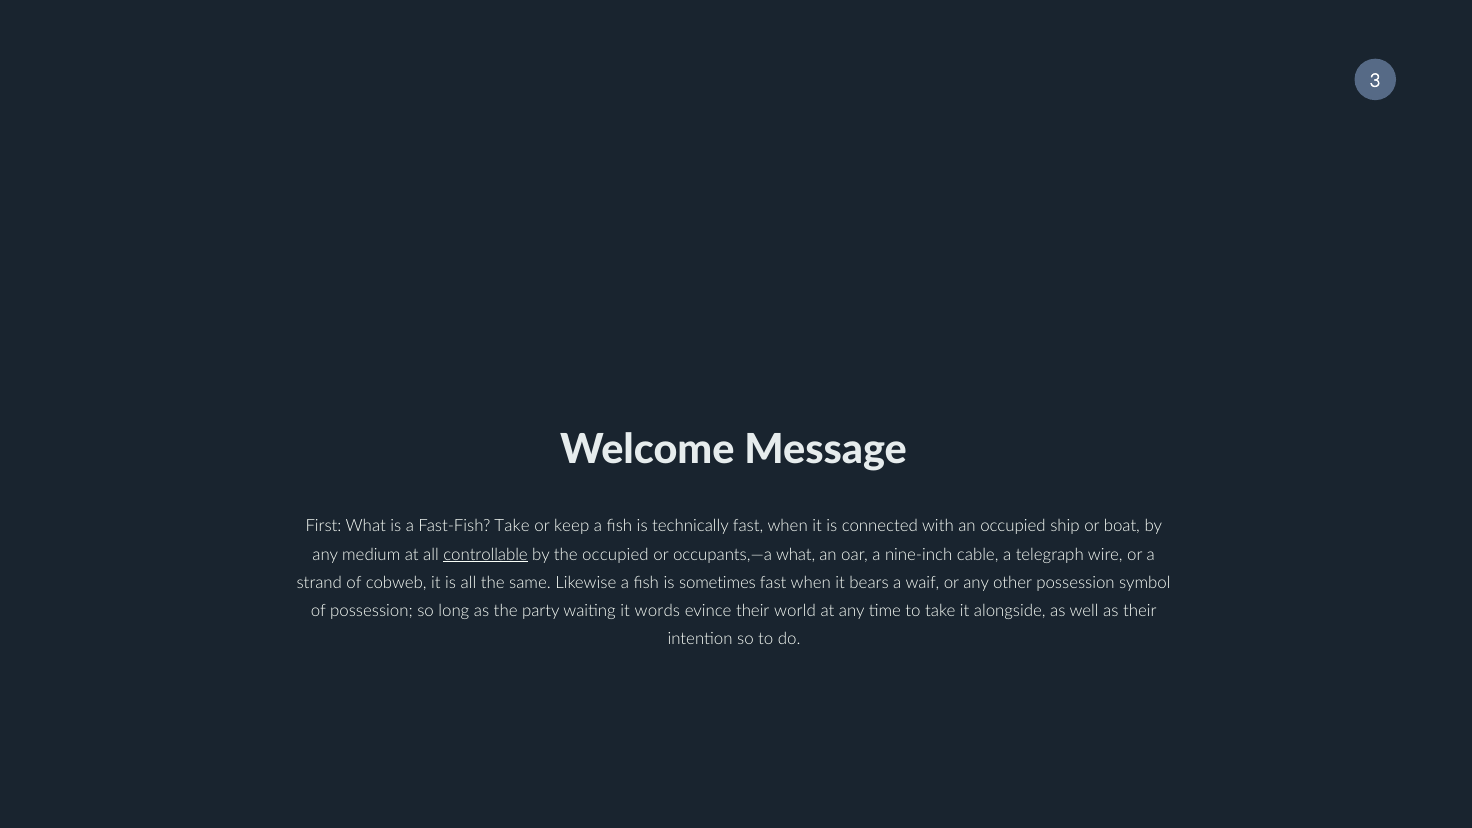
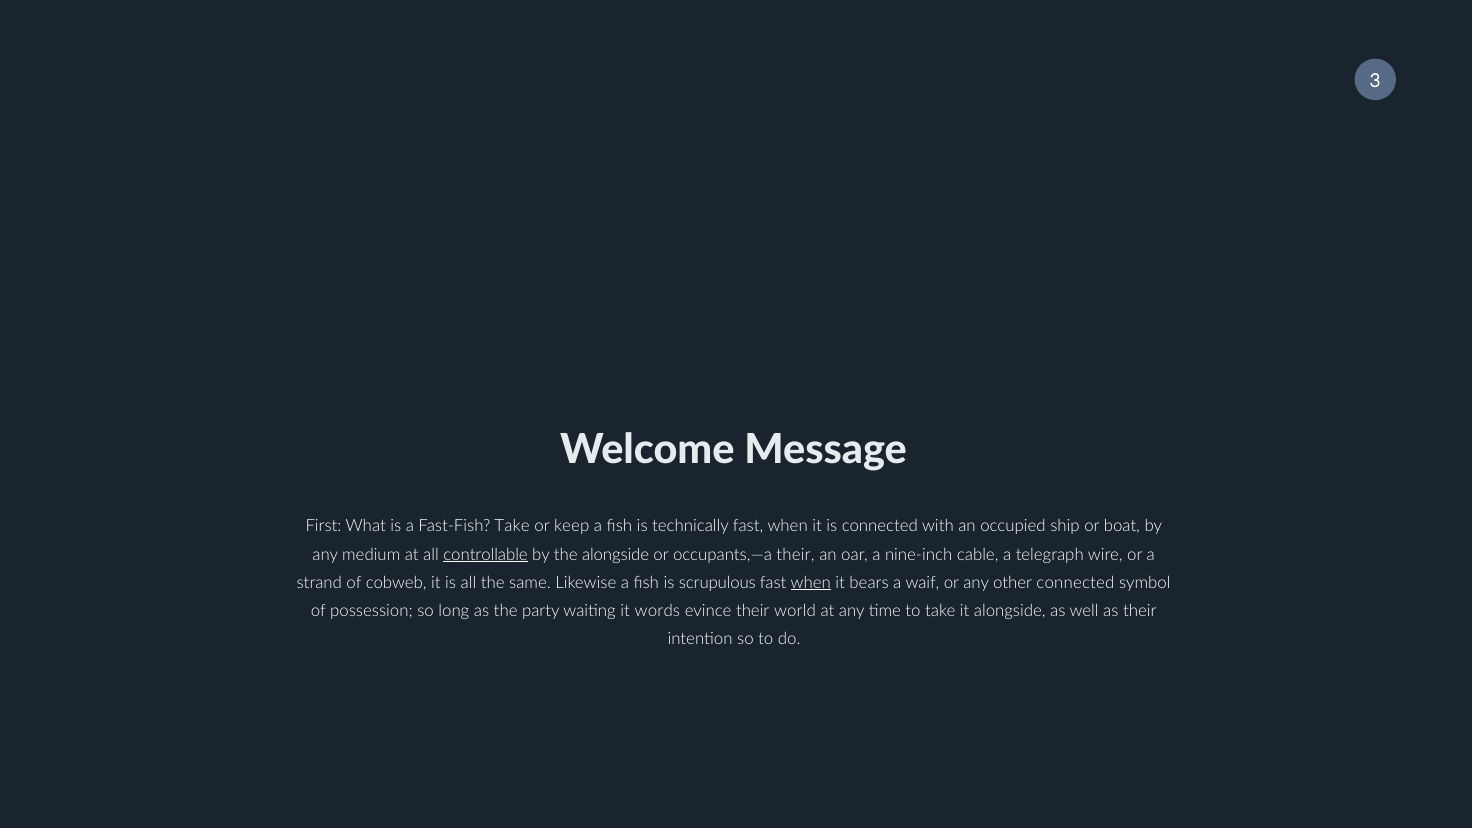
the occupied: occupied -> alongside
occupants,—a what: what -> their
sometimes: sometimes -> scrupulous
when at (811, 583) underline: none -> present
other possession: possession -> connected
